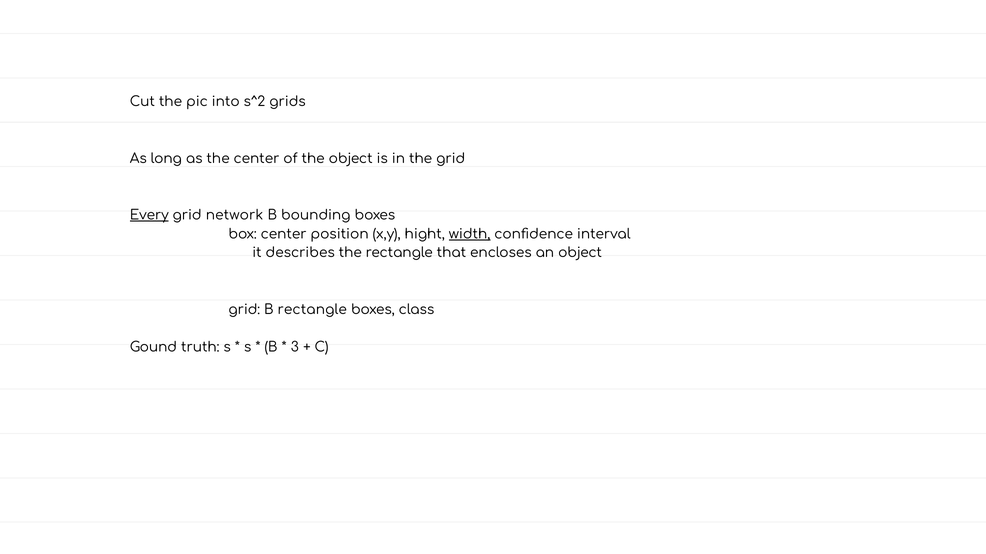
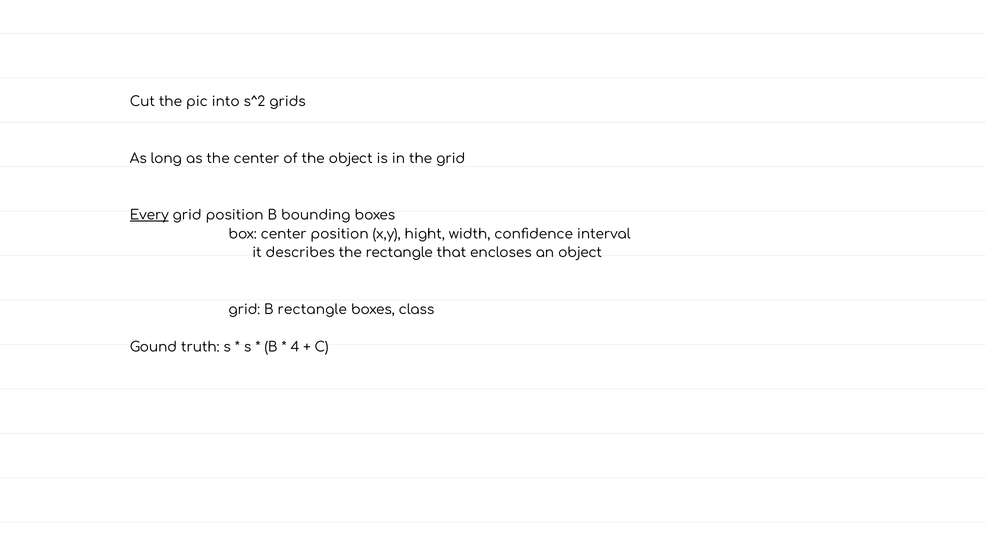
grid network: network -> position
width underline: present -> none
3: 3 -> 4
